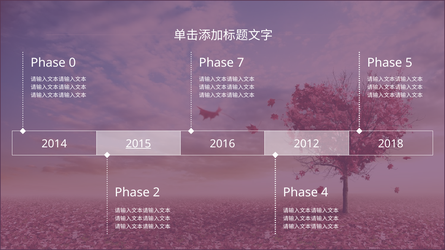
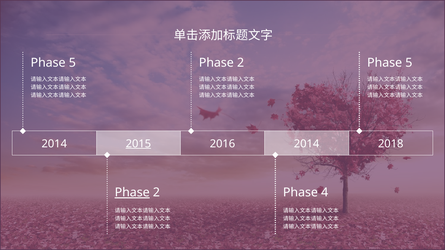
0 at (72, 63): 0 -> 5
7 at (241, 63): 7 -> 2
2016 2012: 2012 -> 2014
Phase at (132, 193) underline: none -> present
